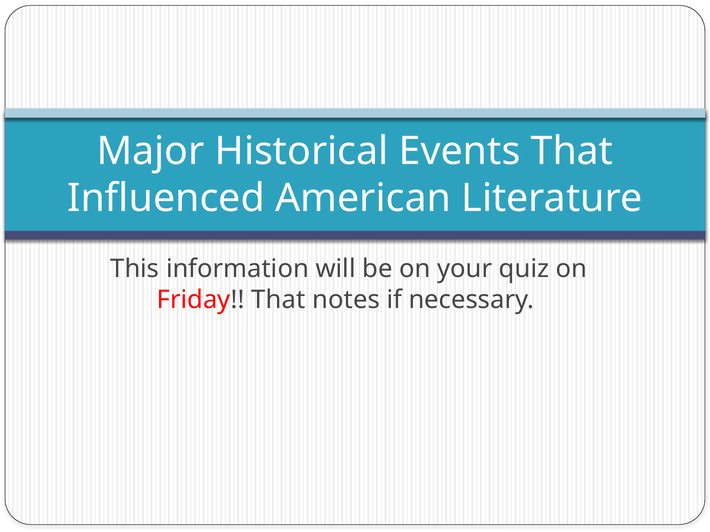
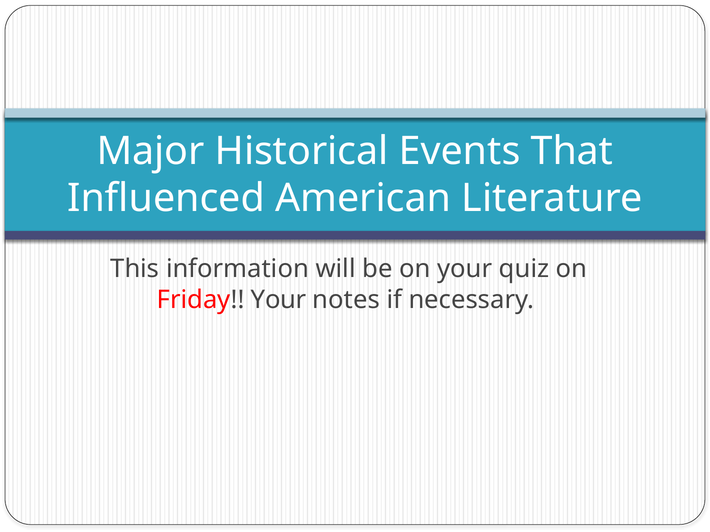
Friday That: That -> Your
